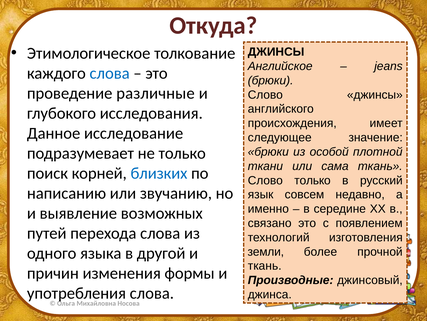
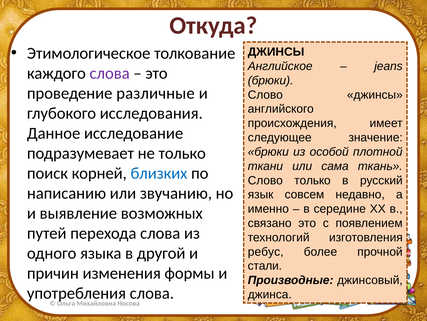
слова at (110, 73) colour: blue -> purple
земли: земли -> ребус
ткань at (265, 265): ткань -> стали
